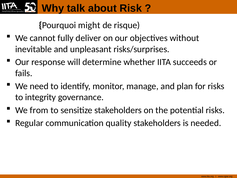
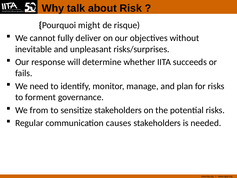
integrity: integrity -> forment
quality: quality -> causes
